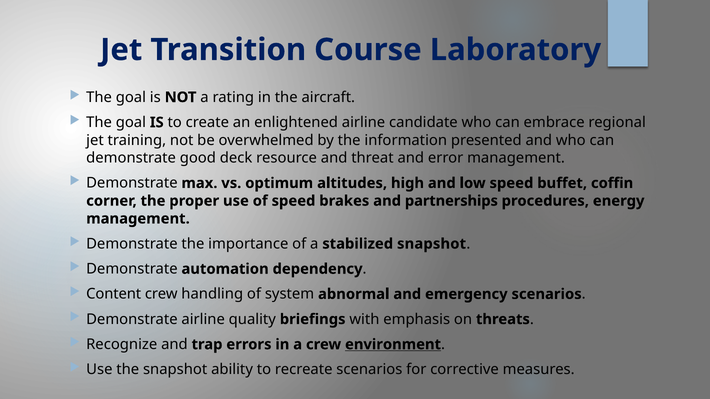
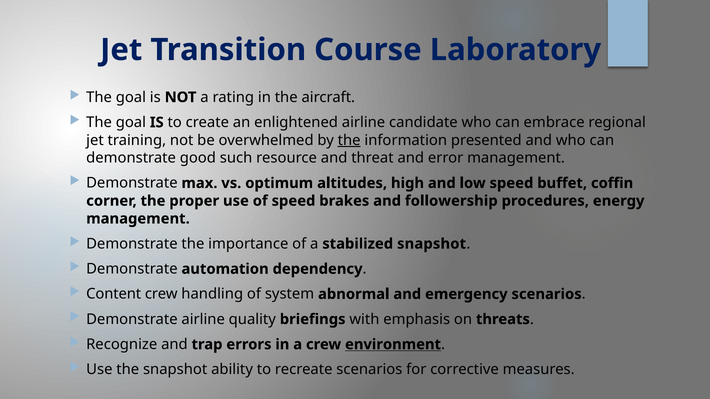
the at (349, 140) underline: none -> present
deck: deck -> such
partnerships: partnerships -> followership
